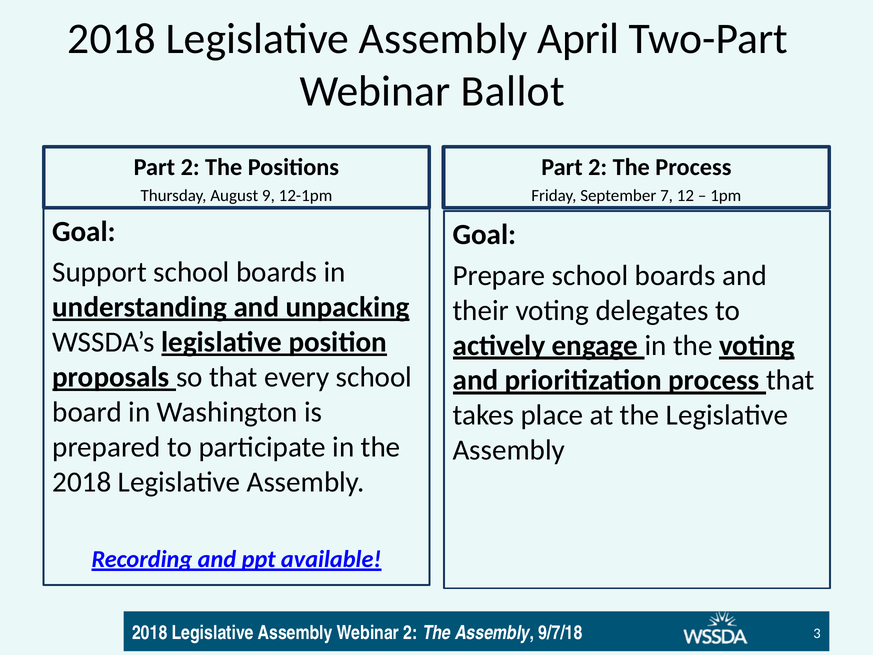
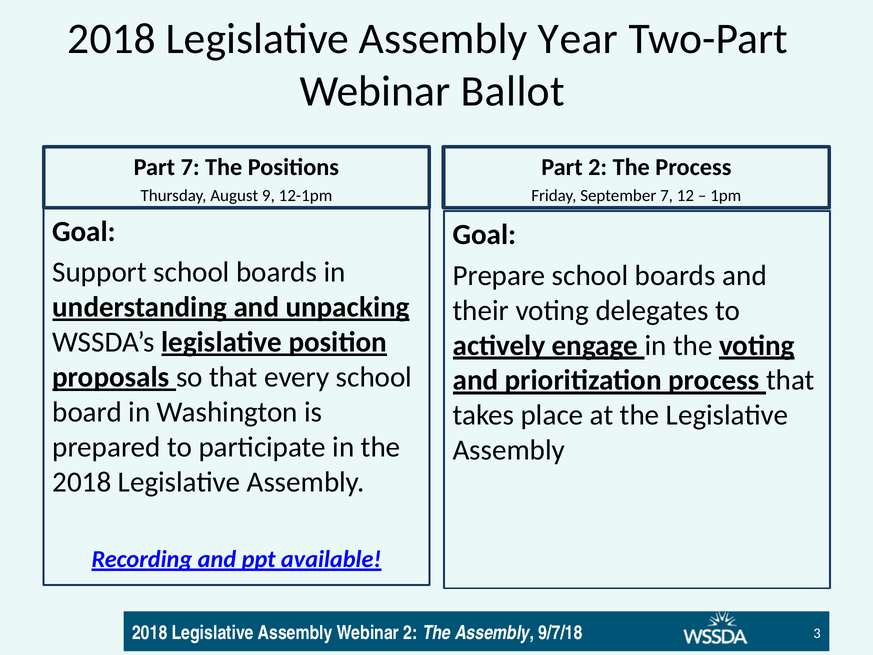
April: April -> Year
2 at (190, 167): 2 -> 7
